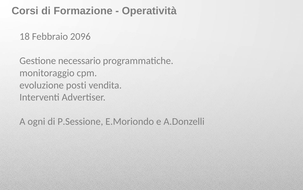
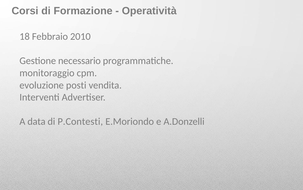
2096: 2096 -> 2010
ogni: ogni -> data
P.Sessione: P.Sessione -> P.Contesti
